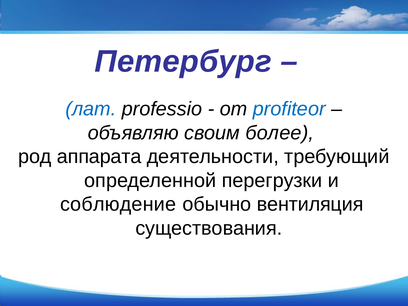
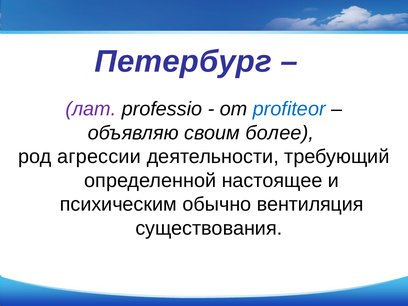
лат colour: blue -> purple
аппарата: аппарата -> агрессии
перегрузки: перегрузки -> настоящее
соблюдение: соблюдение -> психическим
